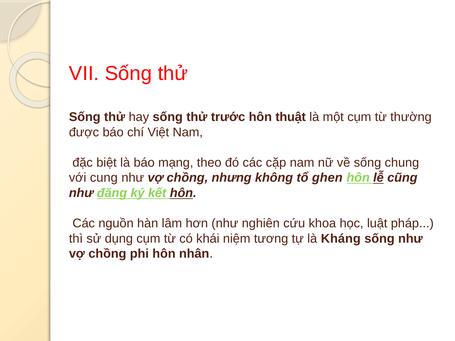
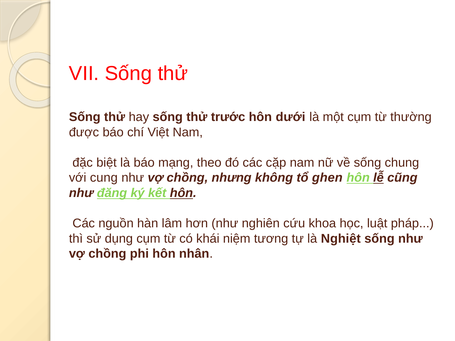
thuật: thuật -> dưới
Kháng: Kháng -> Nghiệt
